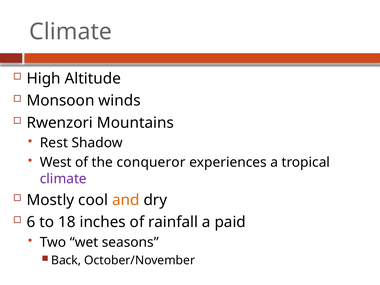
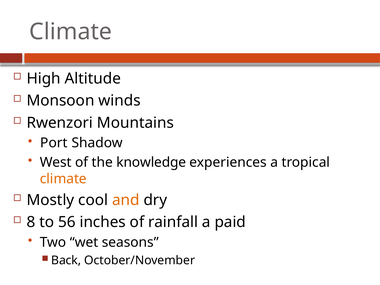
Rest: Rest -> Port
conqueror: conqueror -> knowledge
climate at (63, 179) colour: purple -> orange
6: 6 -> 8
18: 18 -> 56
